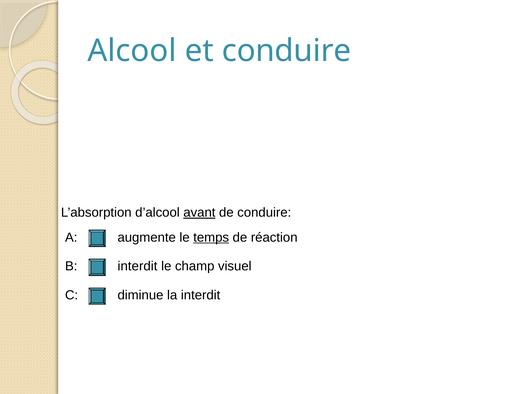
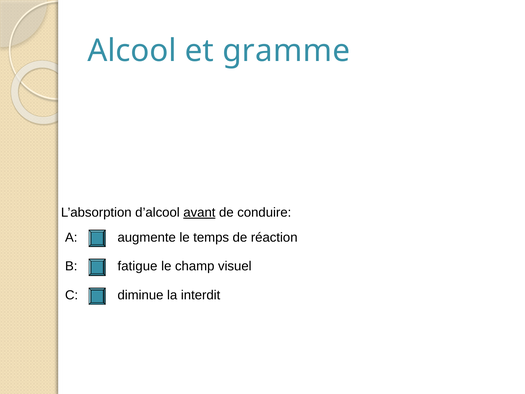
et conduire: conduire -> gramme
temps underline: present -> none
B interdit: interdit -> fatigue
